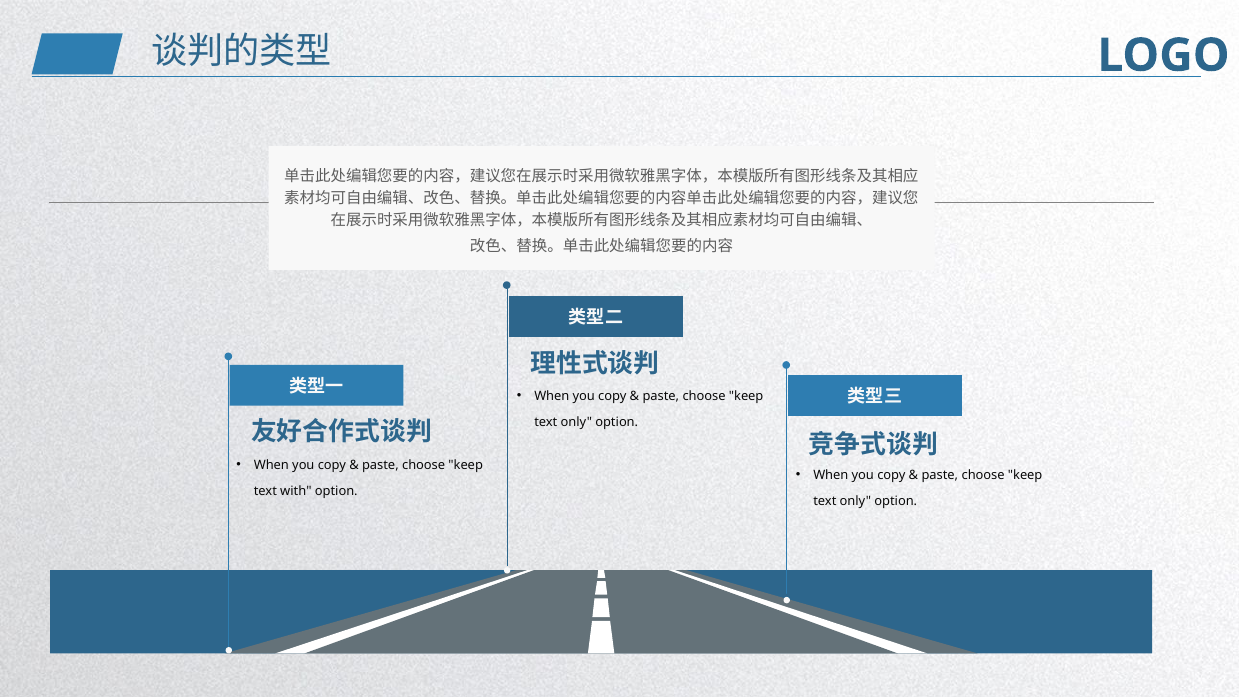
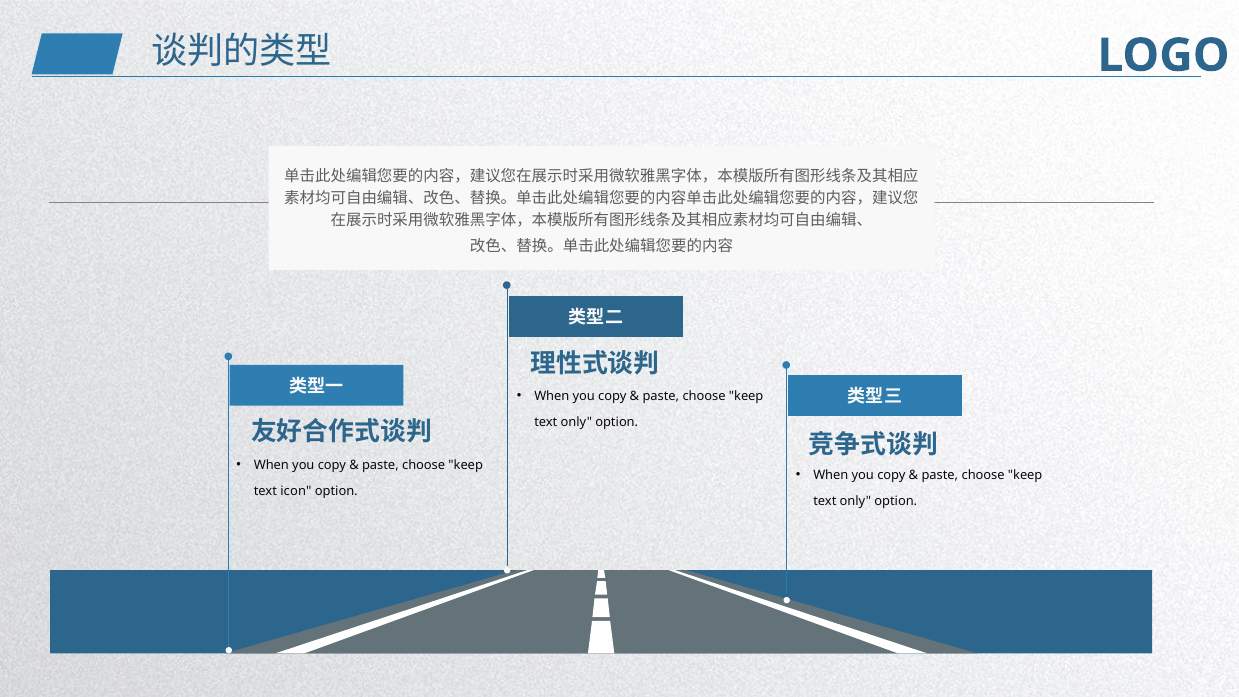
with: with -> icon
